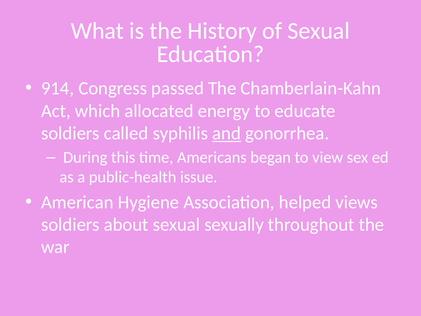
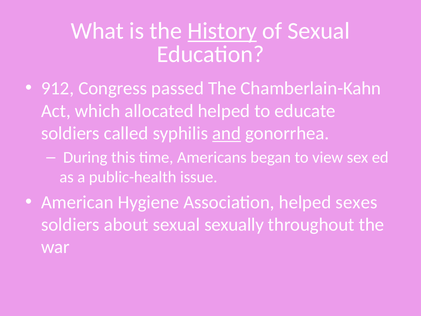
History underline: none -> present
914: 914 -> 912
allocated energy: energy -> helped
views: views -> sexes
